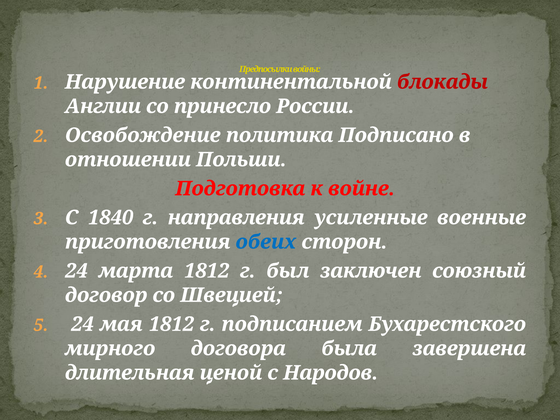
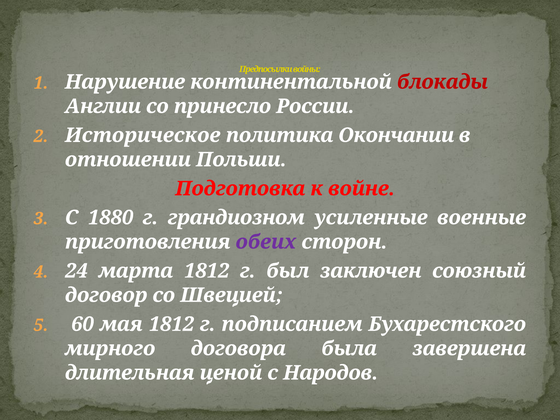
Освобождение: Освобождение -> Историческое
Подписано: Подписано -> Окончании
1840: 1840 -> 1880
направления: направления -> грандиозном
обеих colour: blue -> purple
24 at (82, 324): 24 -> 60
